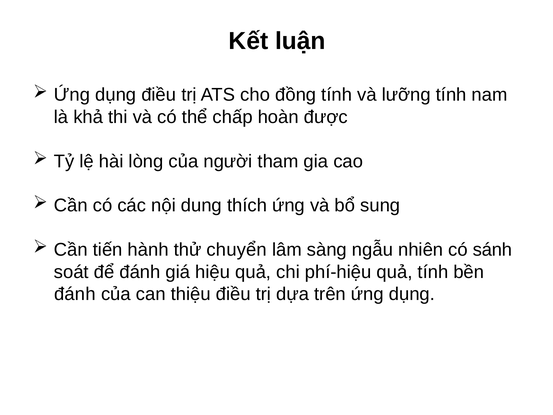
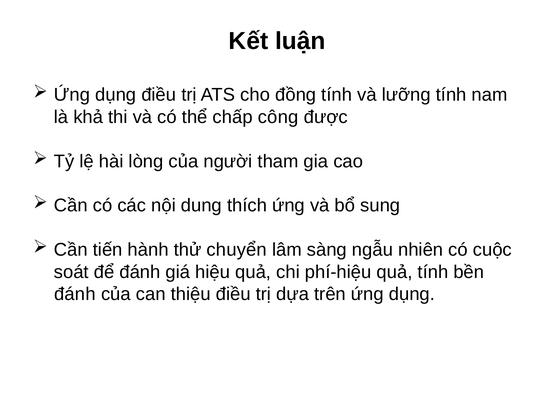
hoàn: hoàn -> công
sánh: sánh -> cuộc
